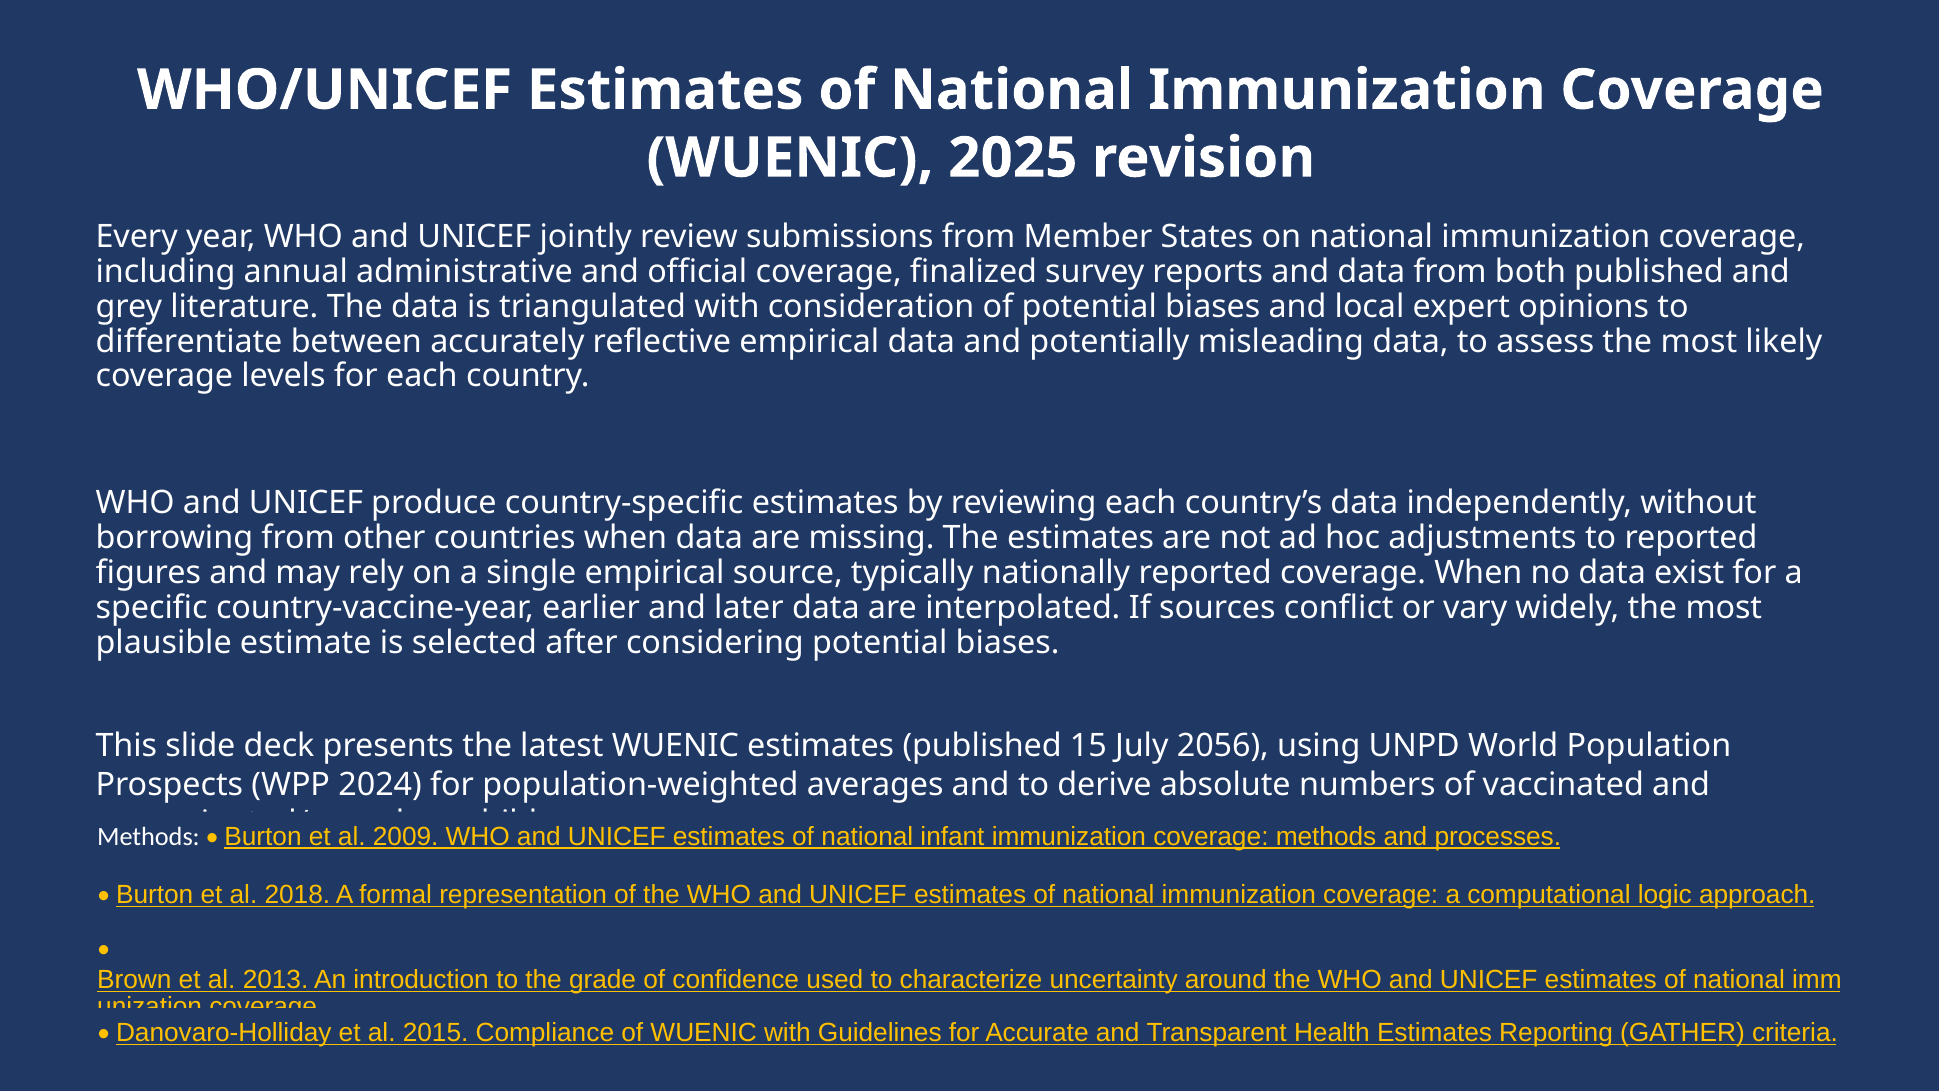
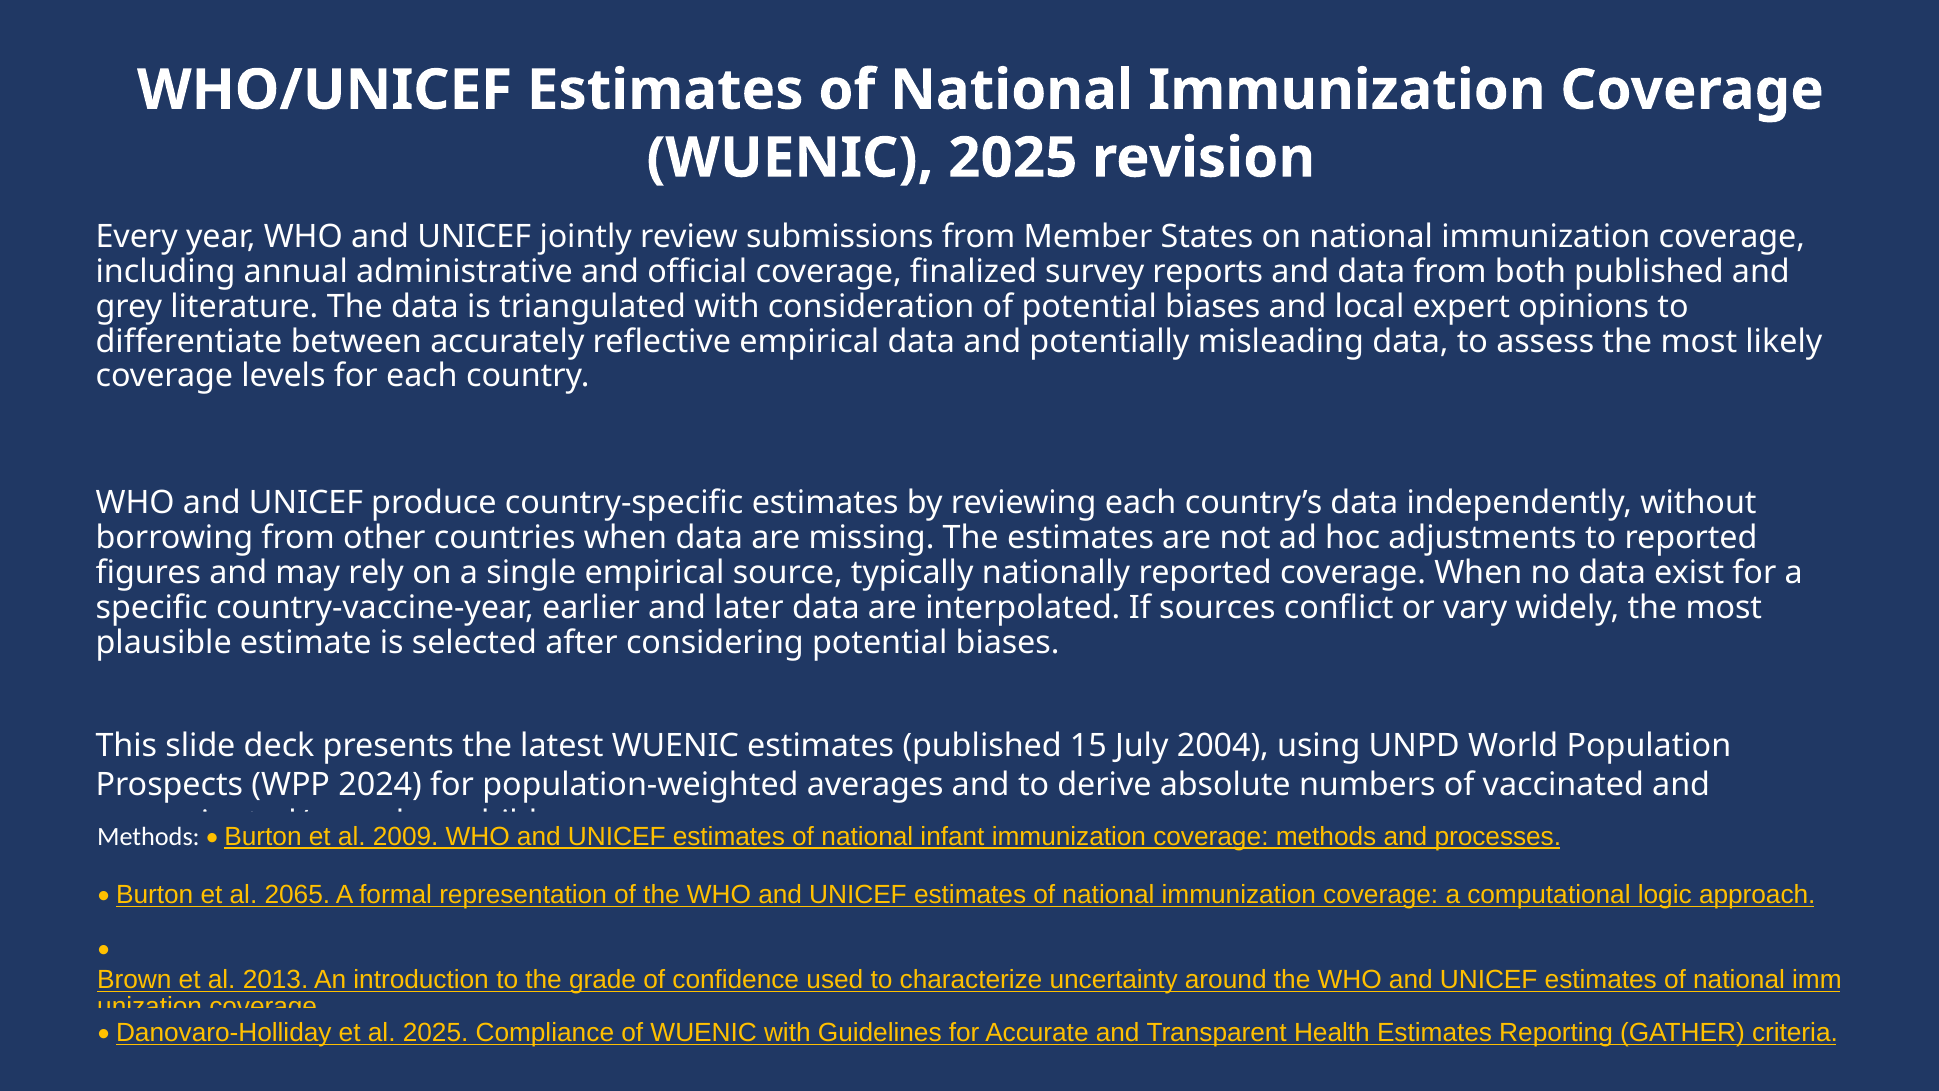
2056: 2056 -> 2004
2018: 2018 -> 2065
al 2015: 2015 -> 2025
